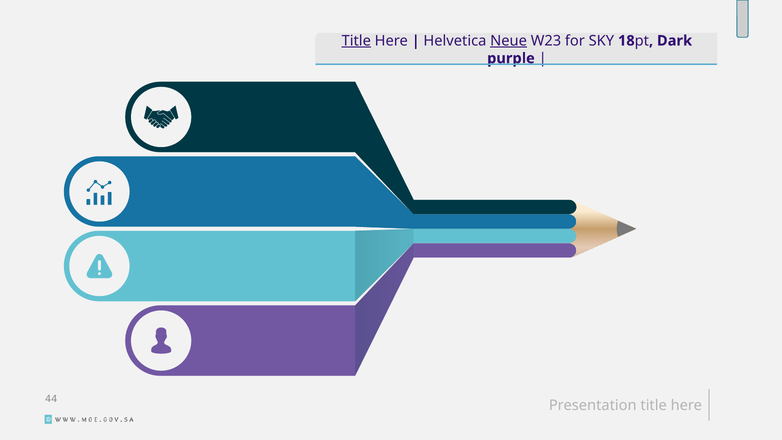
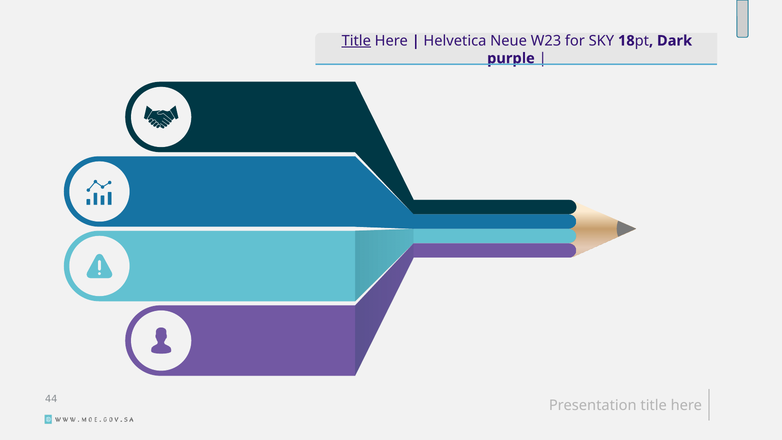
Neue underline: present -> none
